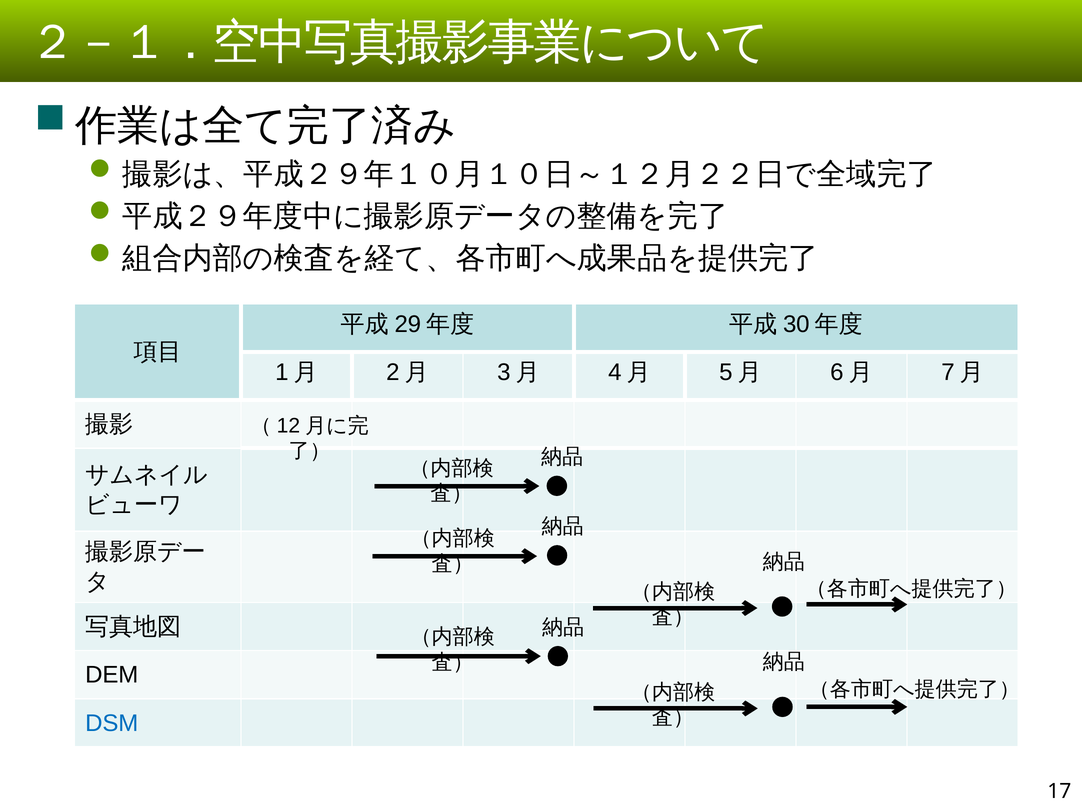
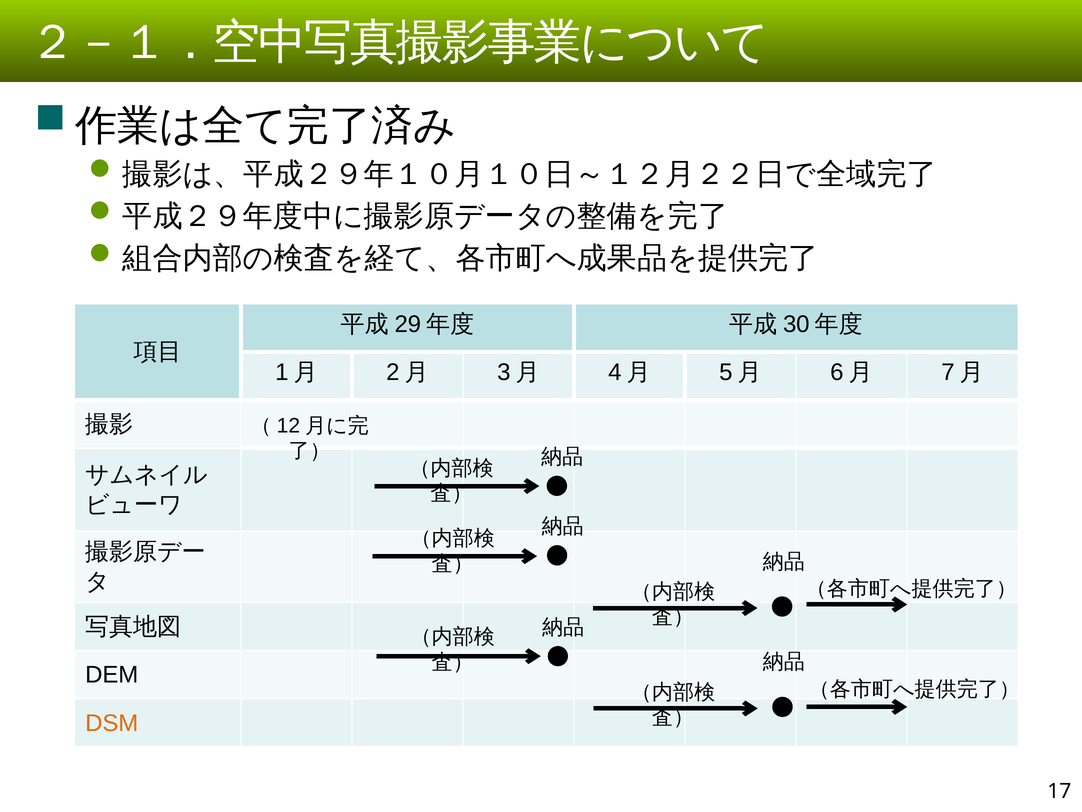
DSM colour: blue -> orange
